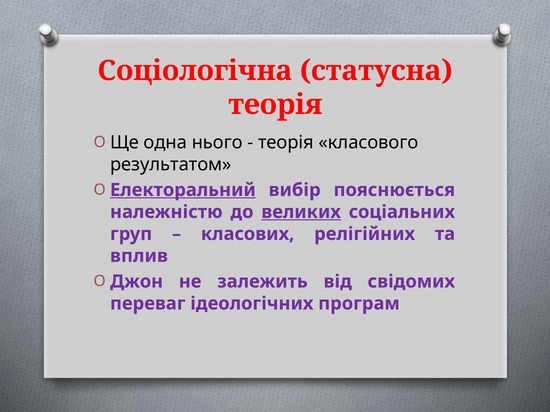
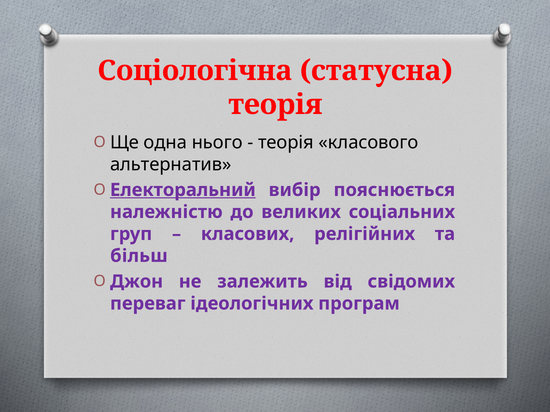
результатом: результатом -> альтернатив
великих underline: present -> none
вплив: вплив -> більш
